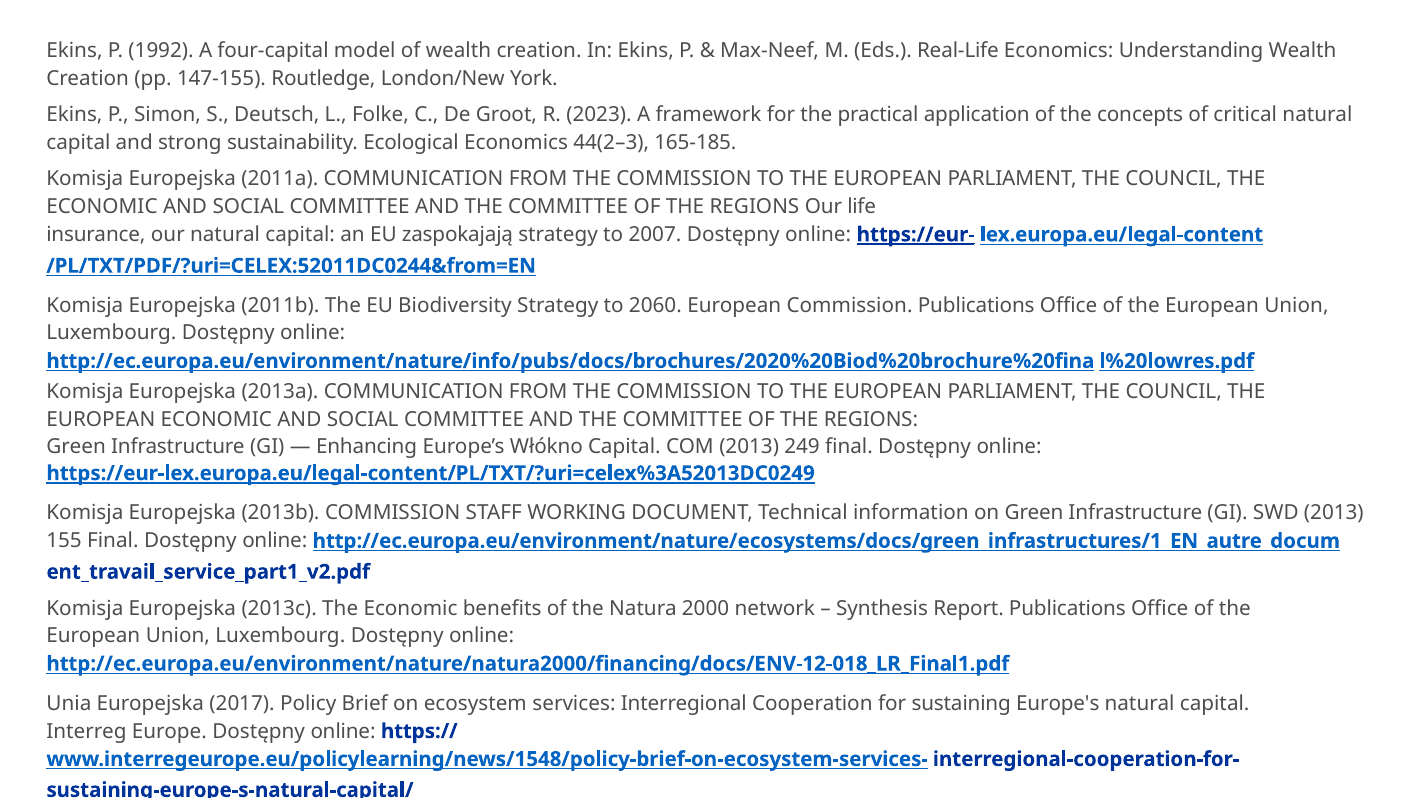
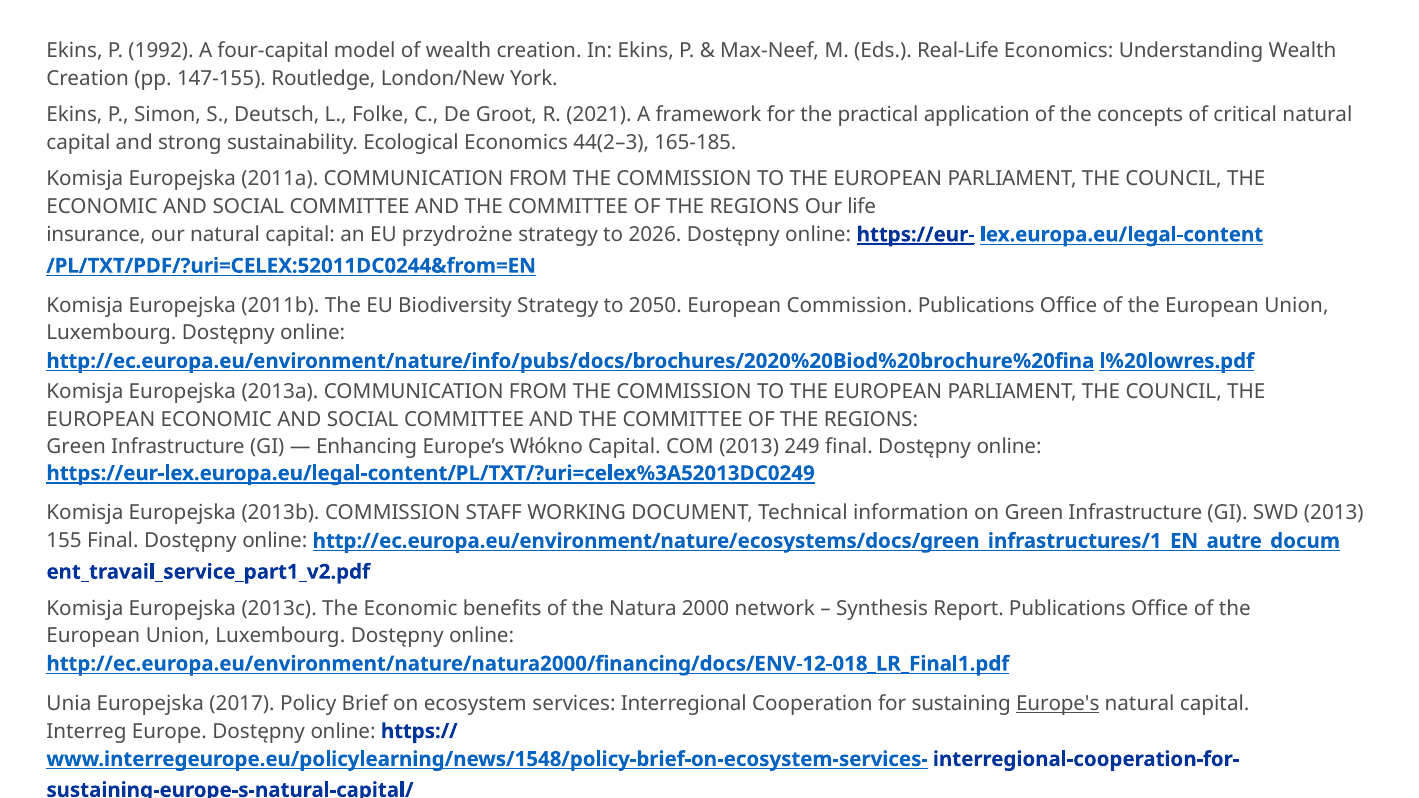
2023: 2023 -> 2021
zaspokajają: zaspokajają -> przydrożne
2007: 2007 -> 2026
2060: 2060 -> 2050
Europe's underline: none -> present
